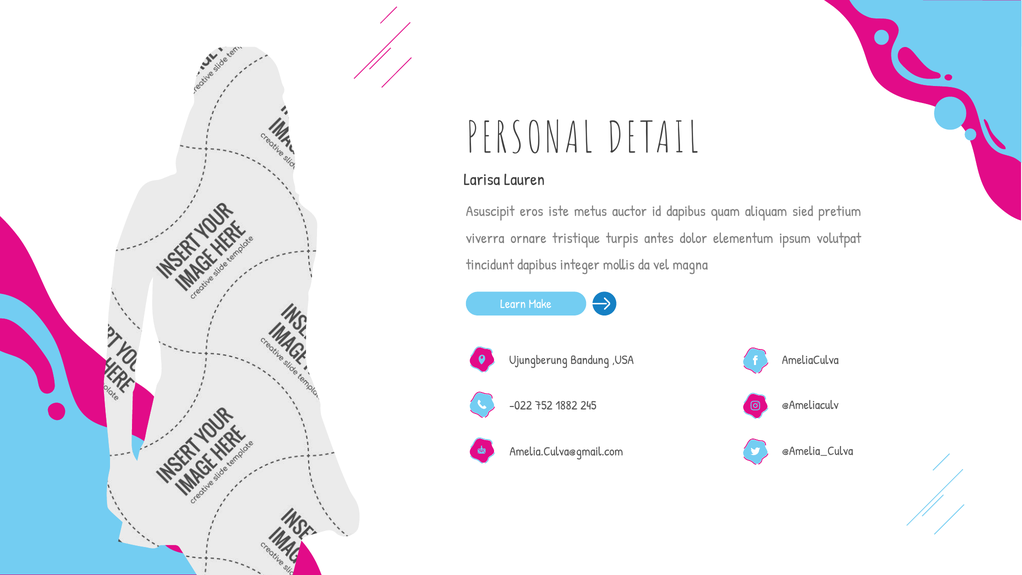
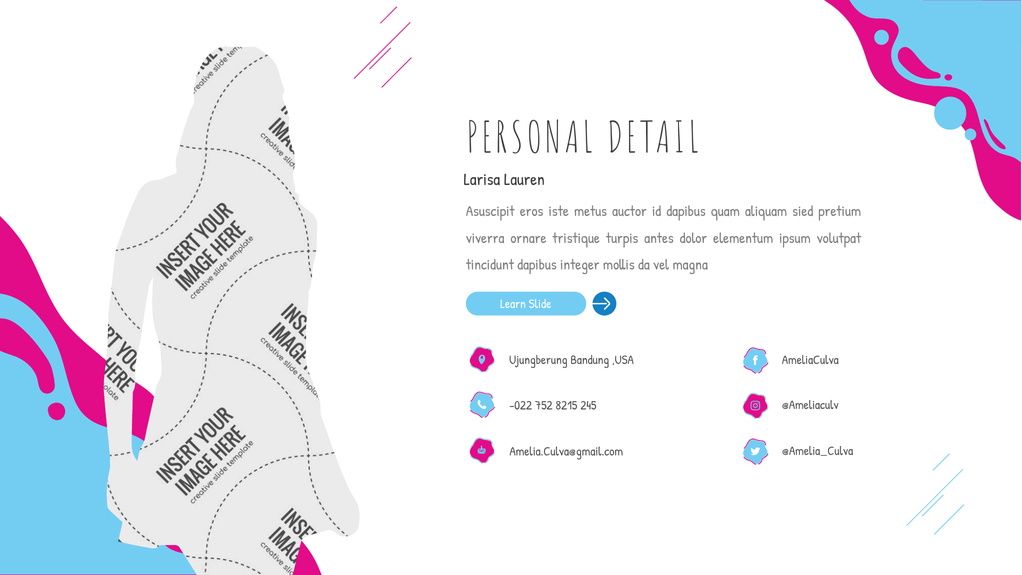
Make: Make -> Slide
1882: 1882 -> 8215
